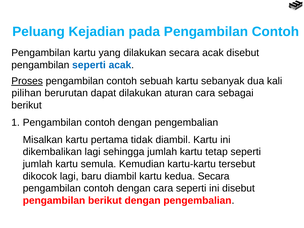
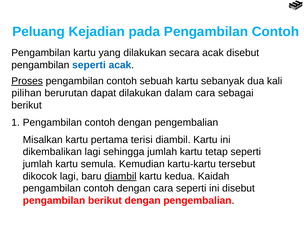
aturan: aturan -> dalam
tidak: tidak -> terisi
diambil at (120, 176) underline: none -> present
kedua Secara: Secara -> Kaidah
